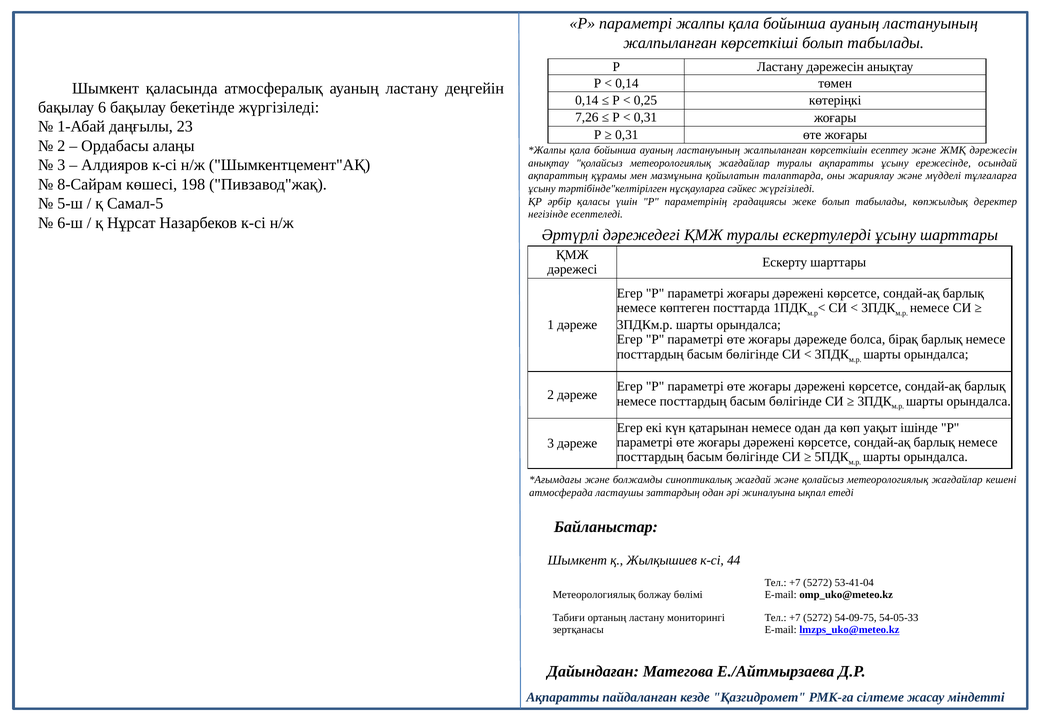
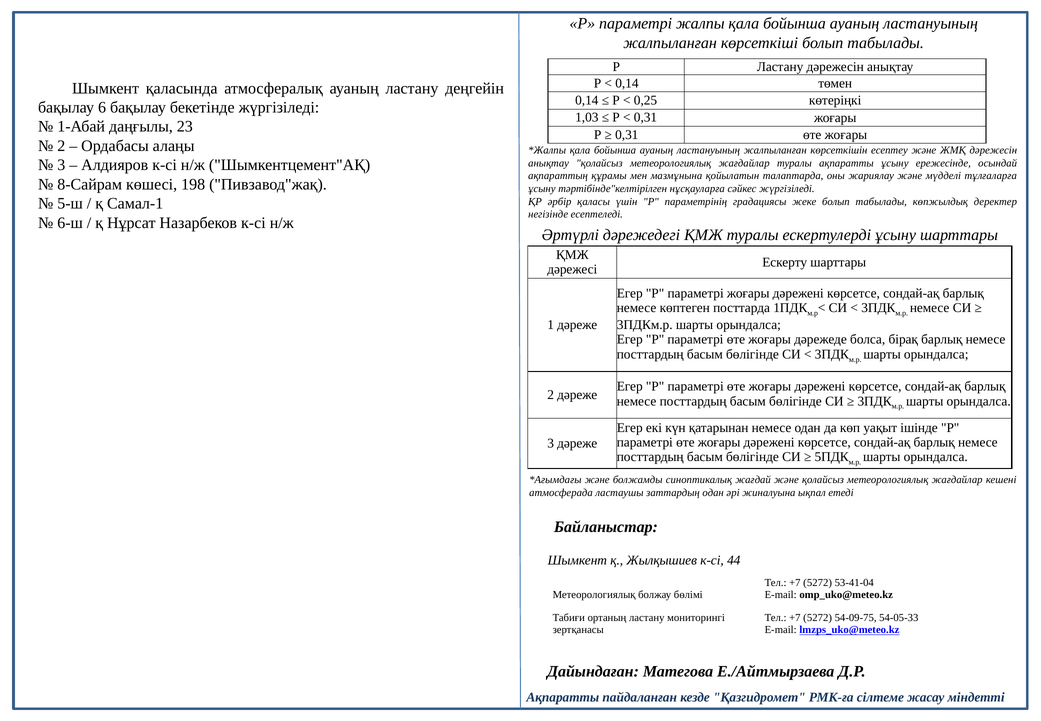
7,26: 7,26 -> 1,03
Самал-5: Самал-5 -> Самал-1
